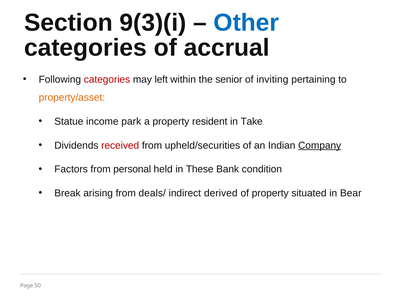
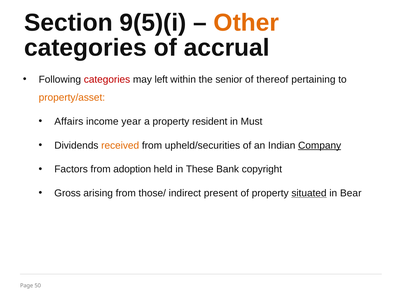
9(3)(i: 9(3)(i -> 9(5)(i
Other colour: blue -> orange
inviting: inviting -> thereof
Statue: Statue -> Affairs
park: park -> year
Take: Take -> Must
received colour: red -> orange
personal: personal -> adoption
condition: condition -> copyright
Break: Break -> Gross
deals/: deals/ -> those/
derived: derived -> present
situated underline: none -> present
